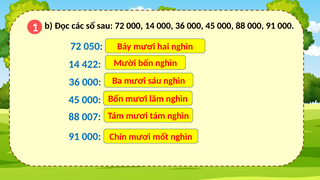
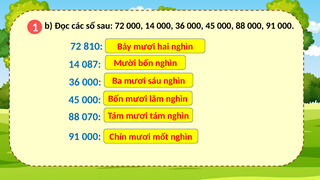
050: 050 -> 810
422: 422 -> 087
007: 007 -> 070
